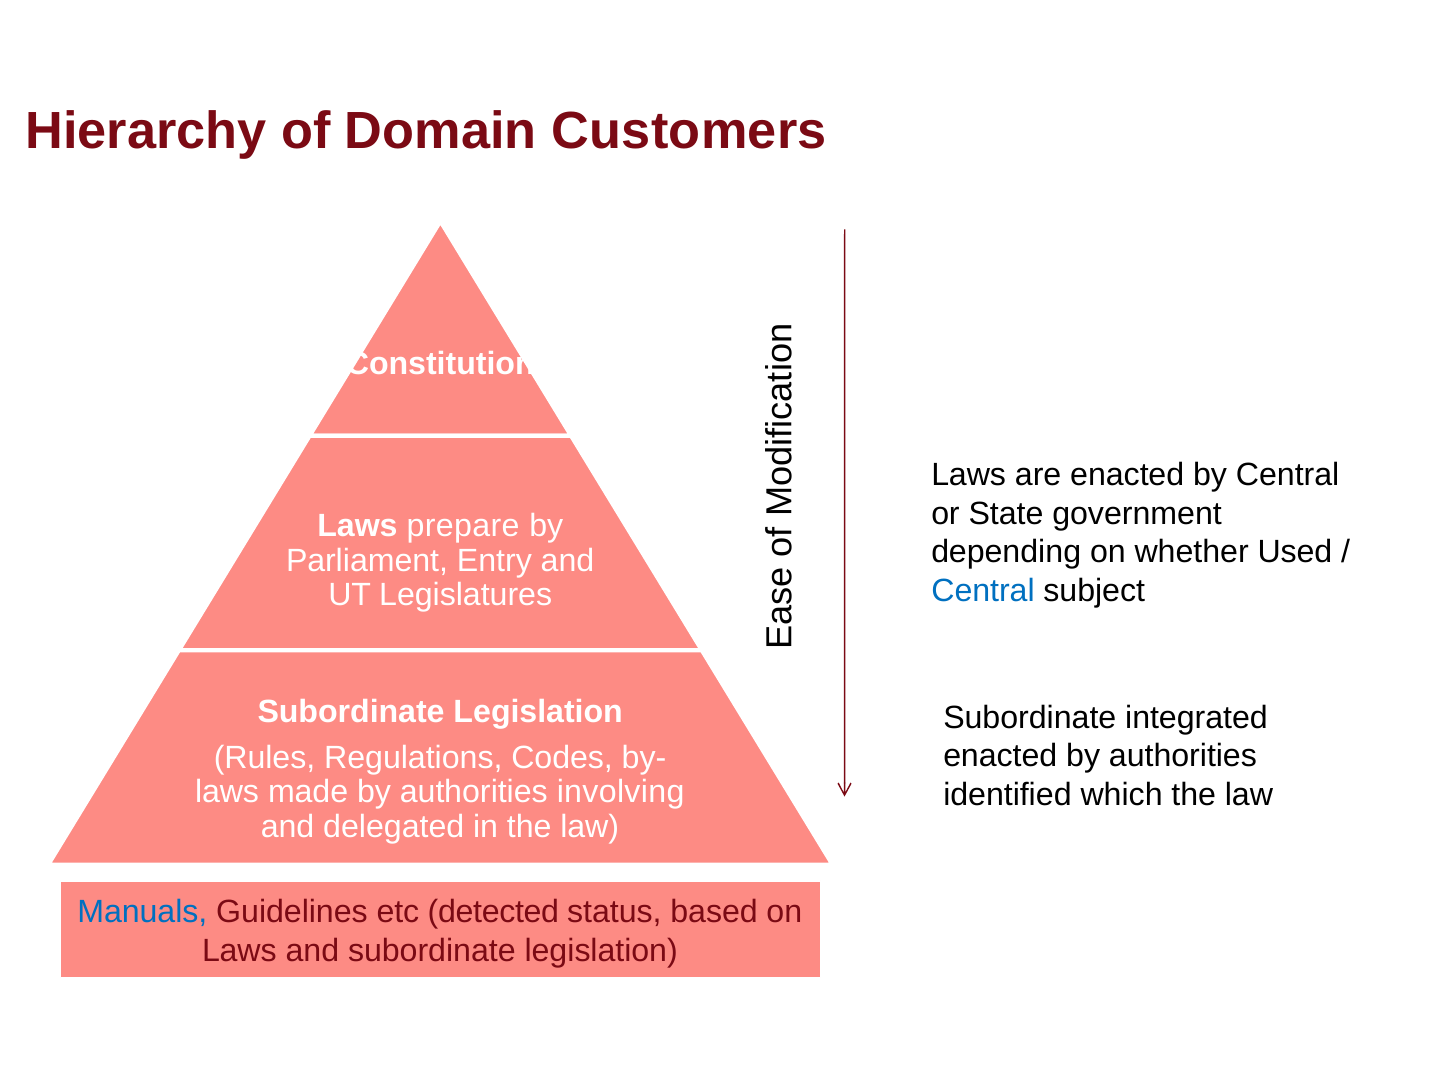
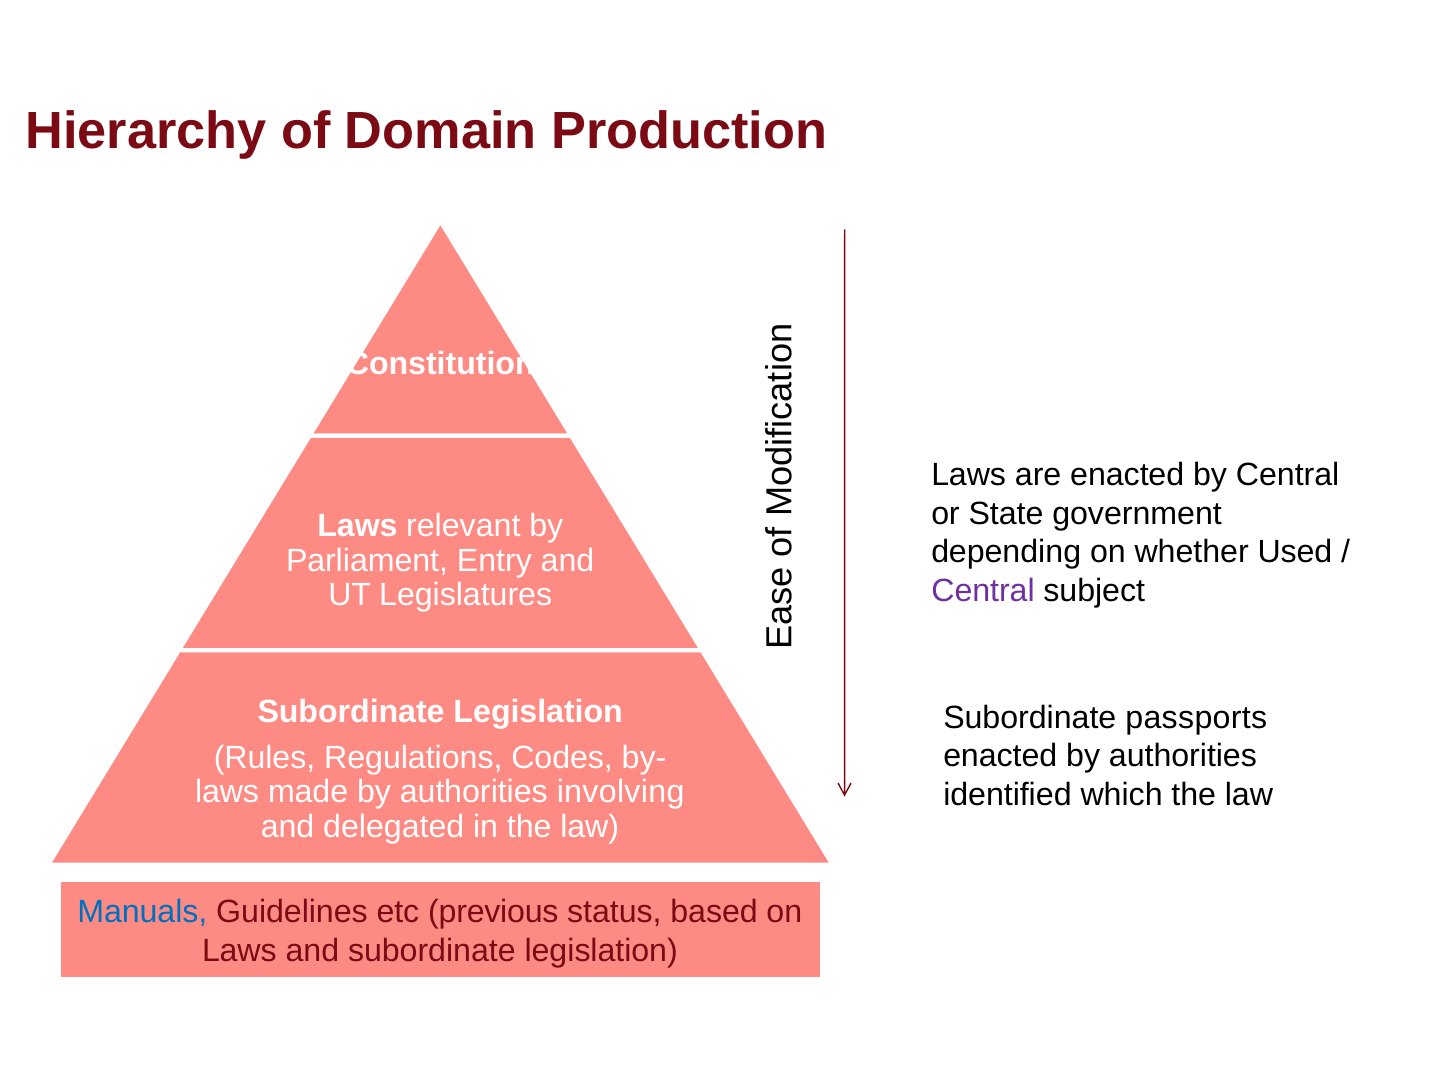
Customers: Customers -> Production
prepare: prepare -> relevant
Central at (983, 591) colour: blue -> purple
integrated: integrated -> passports
detected: detected -> previous
